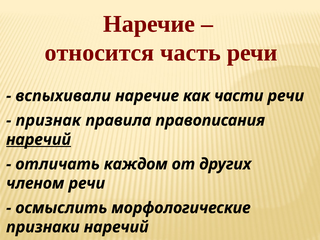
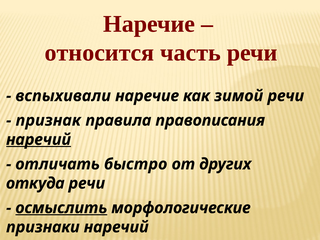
части: части -> зимой
каждом: каждом -> быстро
членом: членом -> откуда
осмыслить underline: none -> present
